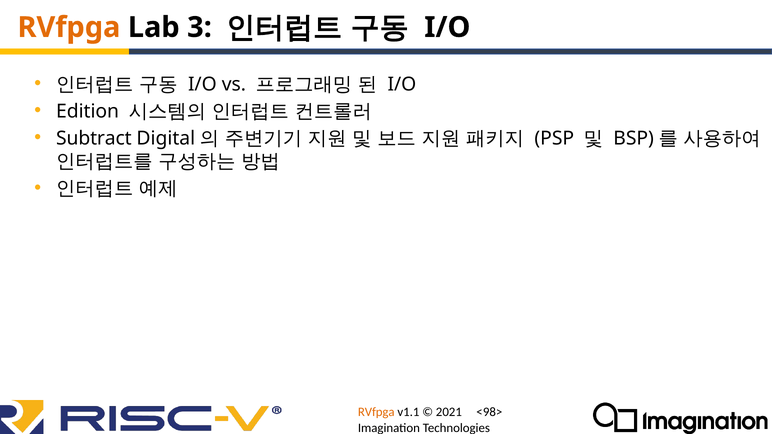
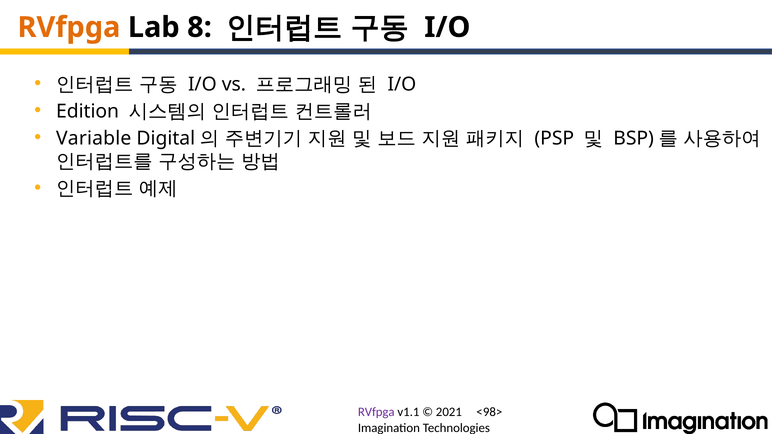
3: 3 -> 8
Subtract: Subtract -> Variable
RVfpga at (376, 412) colour: orange -> purple
